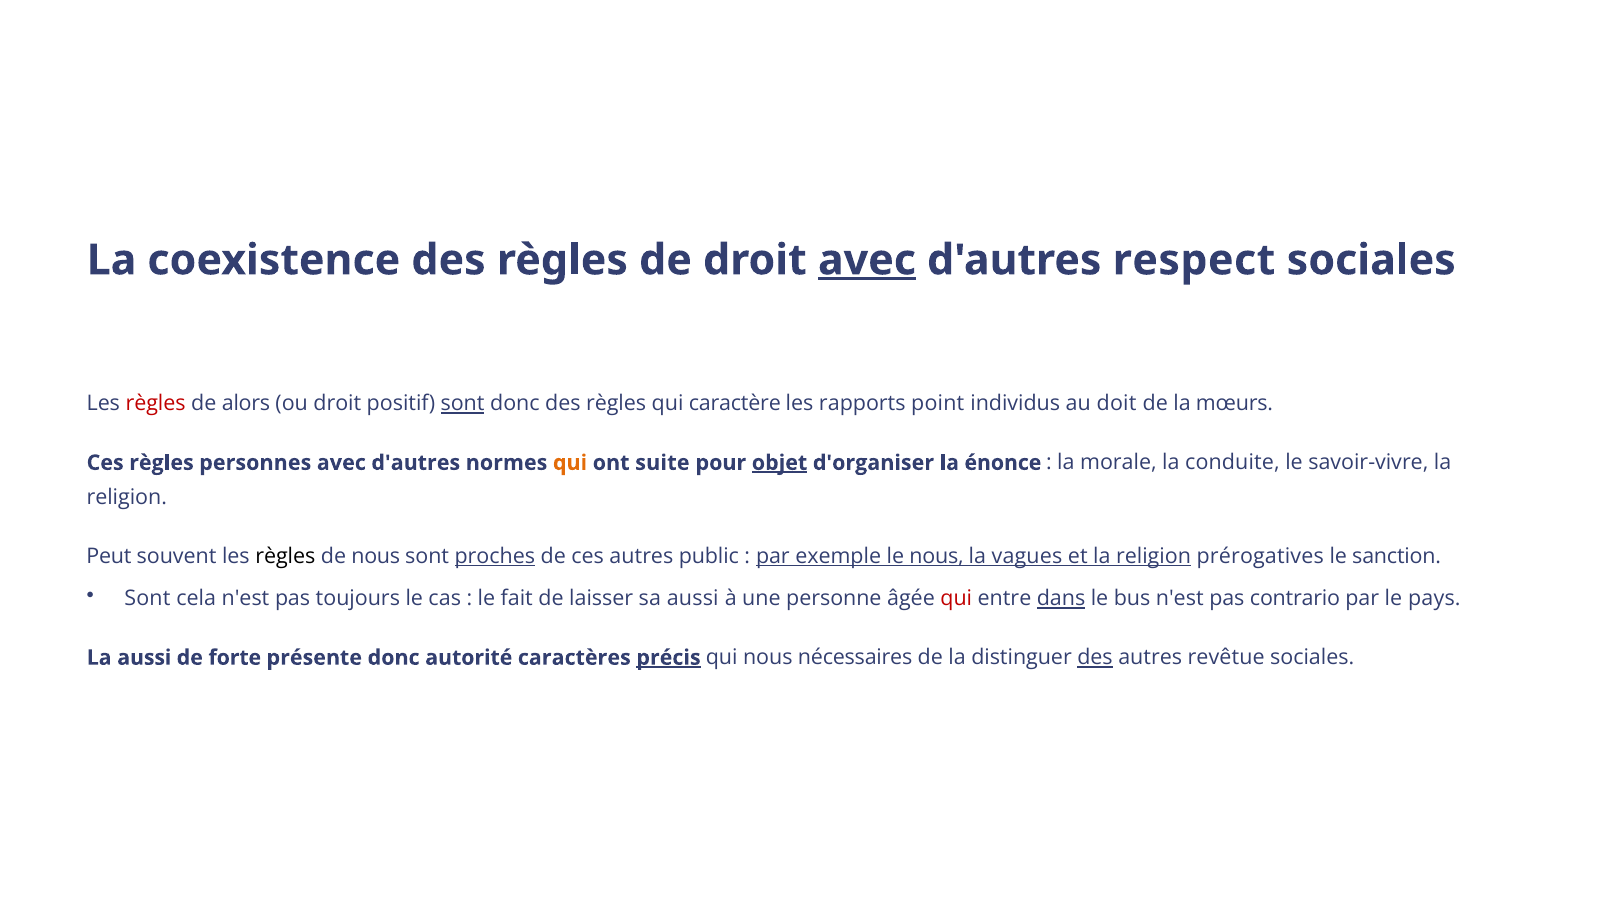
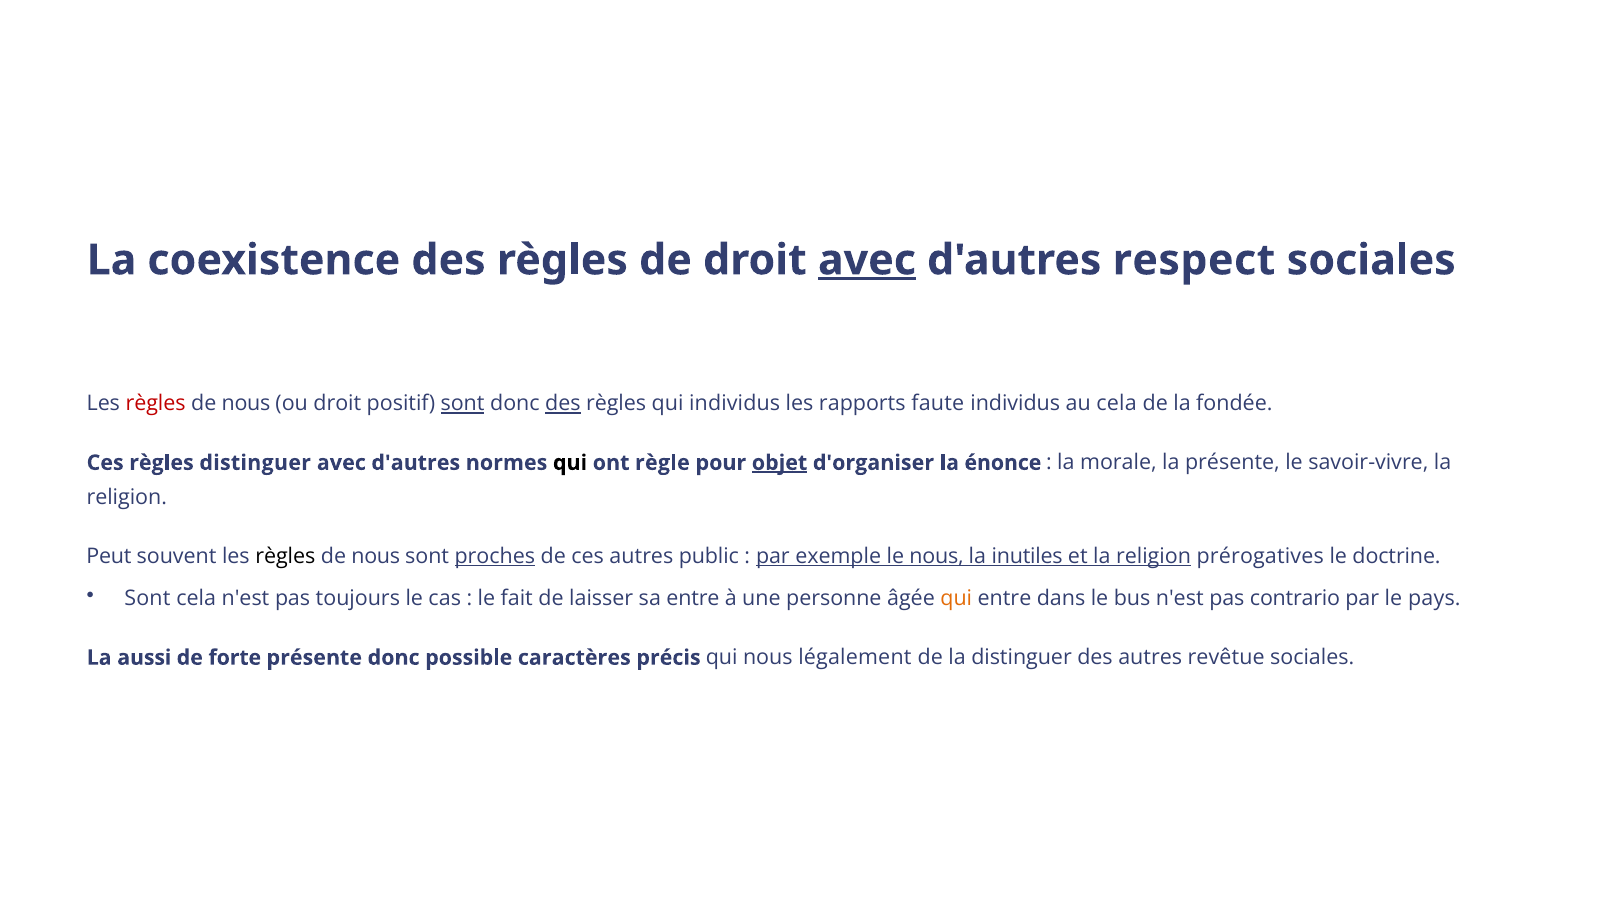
alors at (246, 404): alors -> nous
des at (563, 404) underline: none -> present
qui caractère: caractère -> individus
point: point -> faute
au doit: doit -> cela
mœurs: mœurs -> fondée
règles personnes: personnes -> distinguer
qui at (570, 463) colour: orange -> black
suite: suite -> règle
la conduite: conduite -> présente
vagues: vagues -> inutiles
sanction: sanction -> doctrine
sa aussi: aussi -> entre
qui at (956, 599) colour: red -> orange
dans underline: present -> none
autorité: autorité -> possible
précis underline: present -> none
nécessaires: nécessaires -> légalement
des at (1095, 658) underline: present -> none
